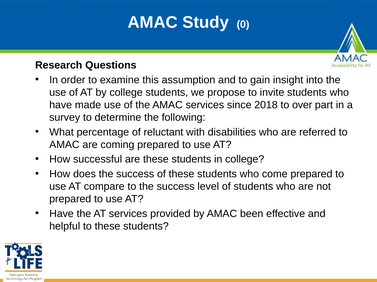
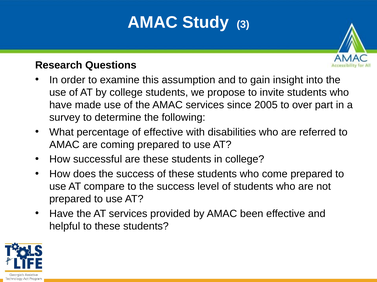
0: 0 -> 3
2018: 2018 -> 2005
of reluctant: reluctant -> effective
